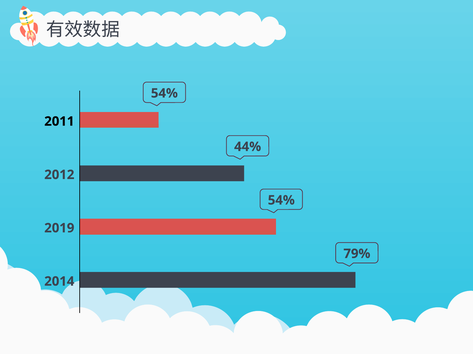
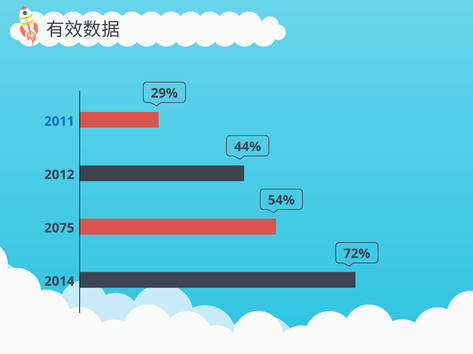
54% at (164, 93): 54% -> 29%
2011 colour: black -> blue
2019: 2019 -> 2075
79%: 79% -> 72%
